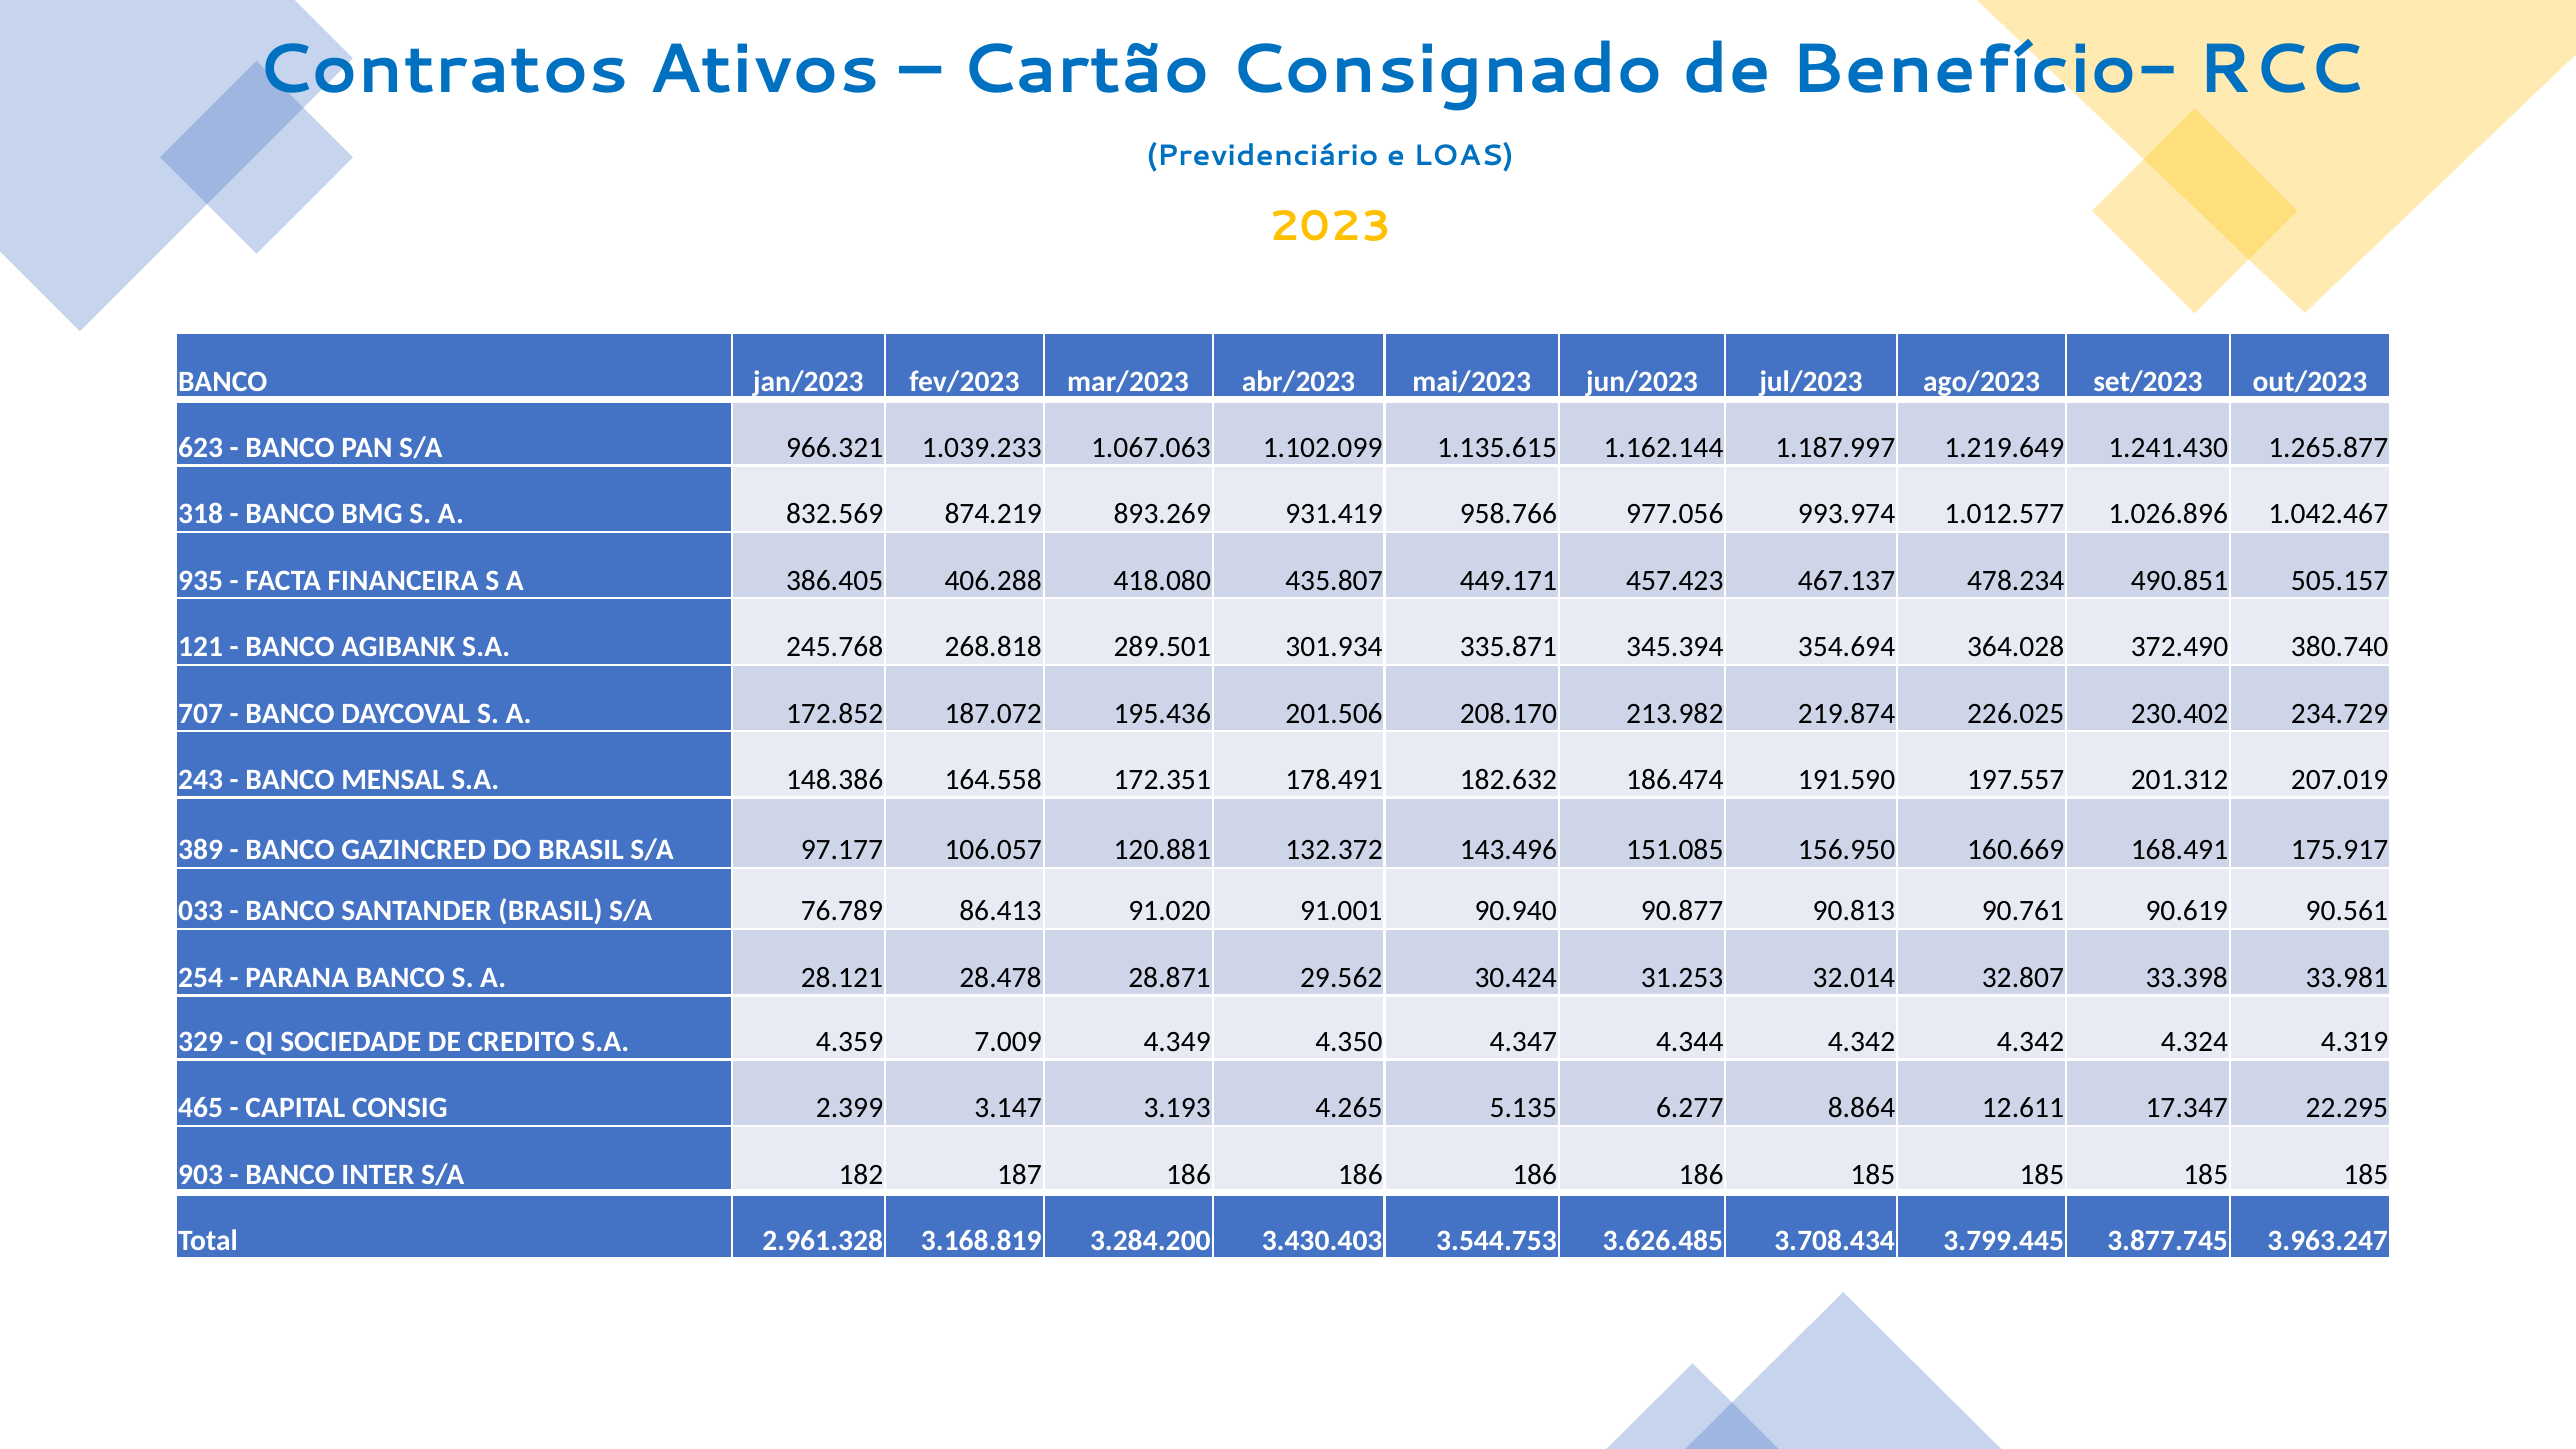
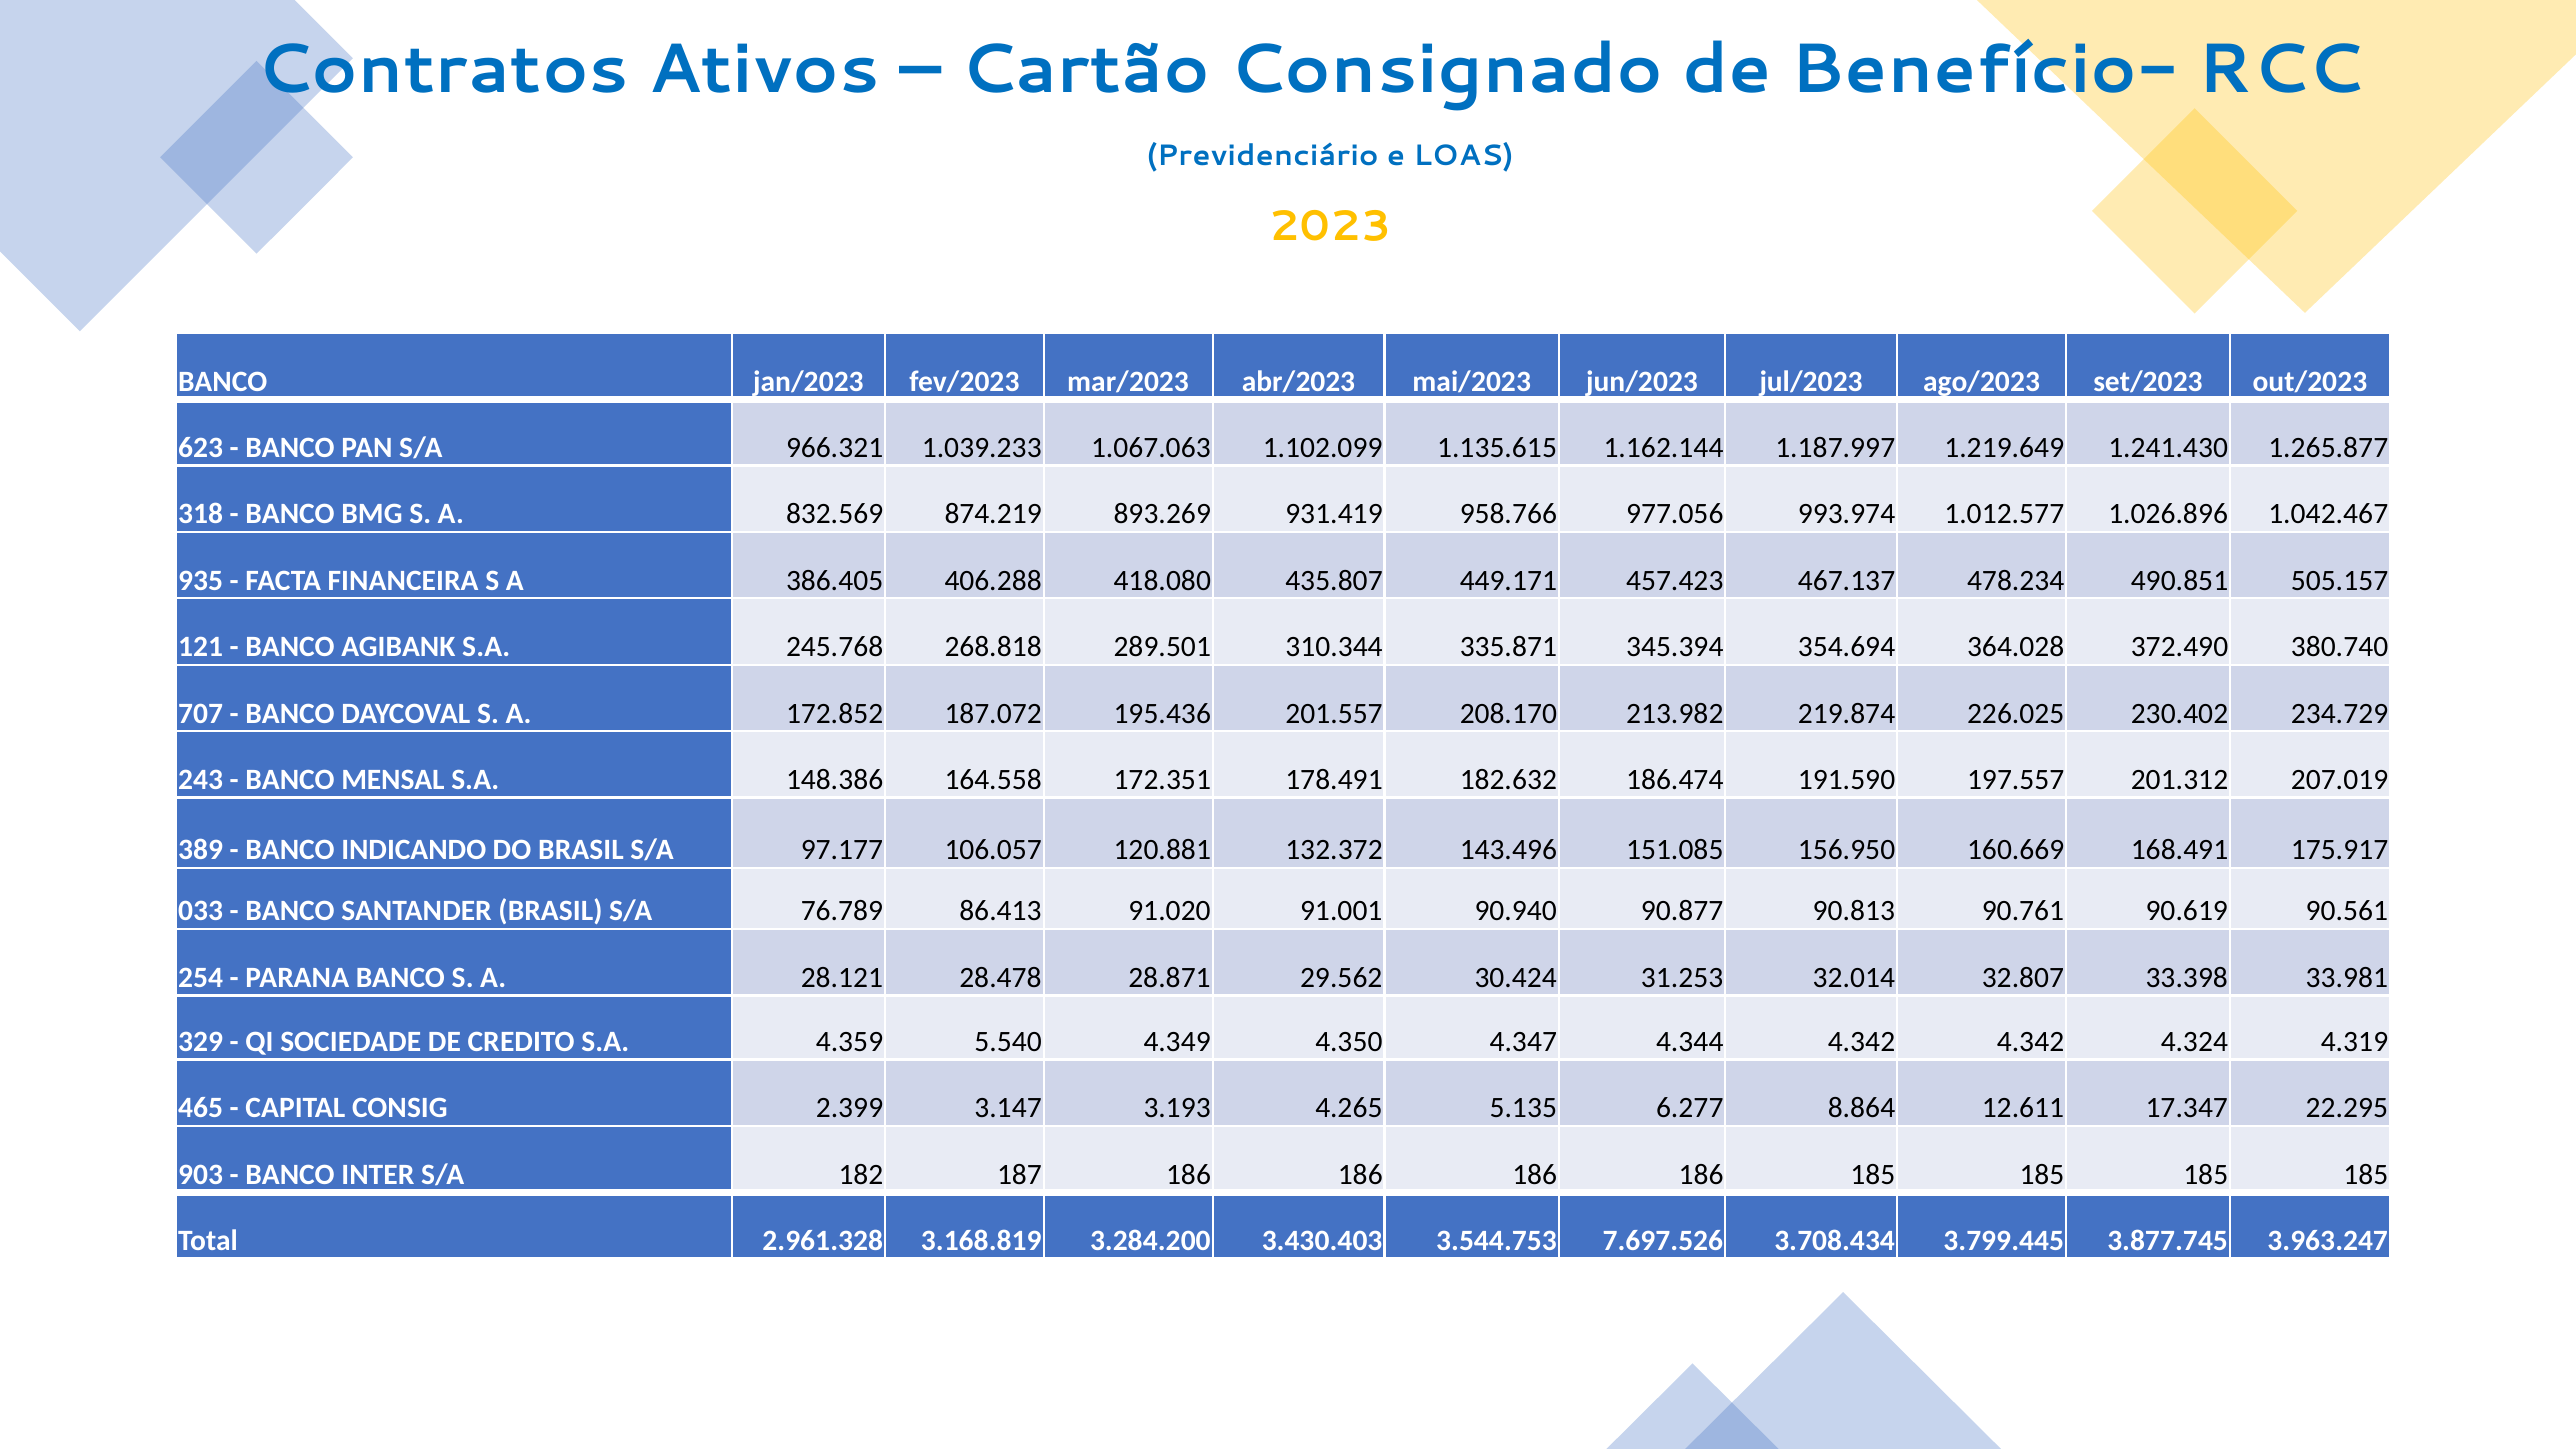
301.934: 301.934 -> 310.344
201.506: 201.506 -> 201.557
GAZINCRED: GAZINCRED -> INDICANDO
7.009: 7.009 -> 5.540
3.626.485: 3.626.485 -> 7.697.526
